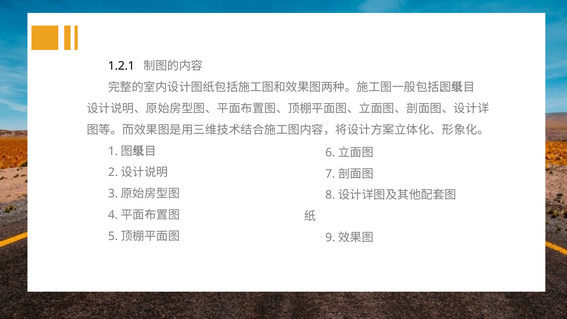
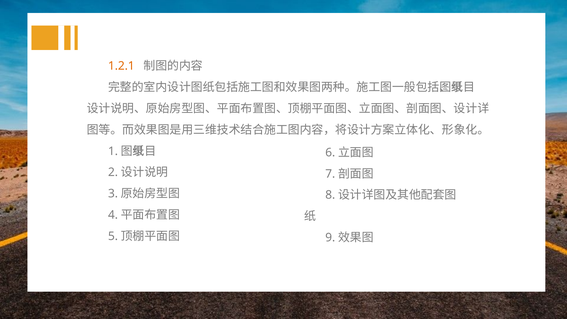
1.2.1 colour: black -> orange
